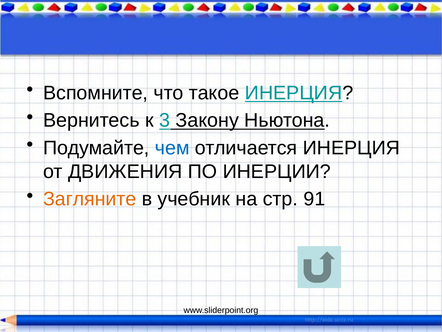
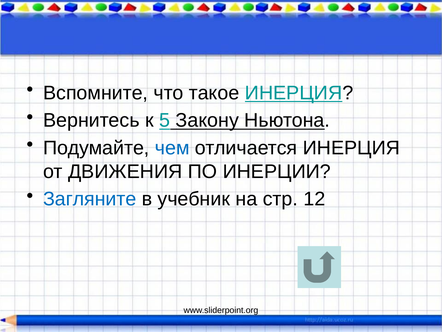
3: 3 -> 5
Загляните colour: orange -> blue
91: 91 -> 12
